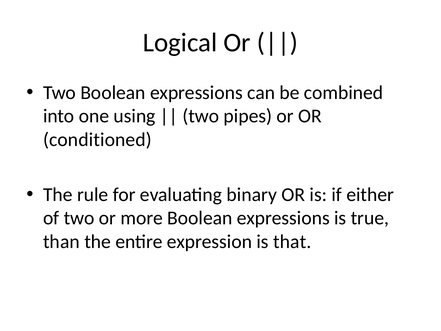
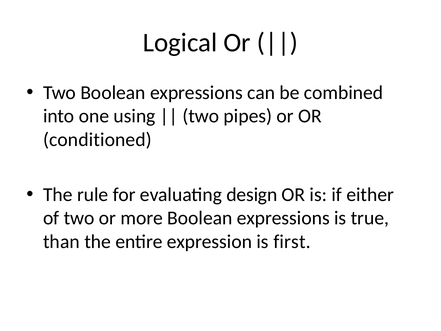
binary: binary -> design
that: that -> first
